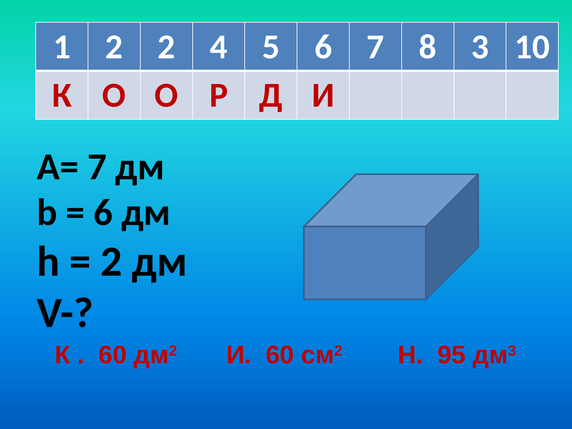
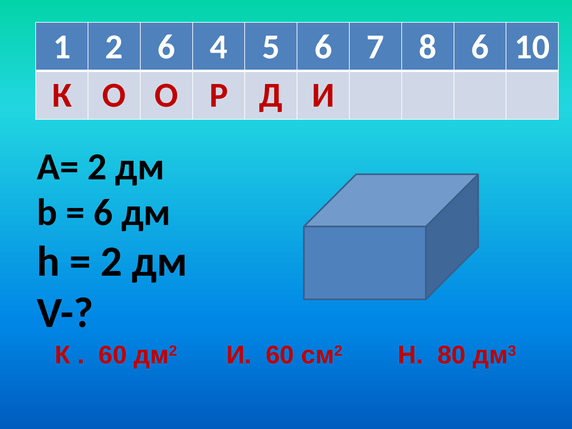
2 2: 2 -> 6
8 3: 3 -> 6
A= 7: 7 -> 2
95: 95 -> 80
